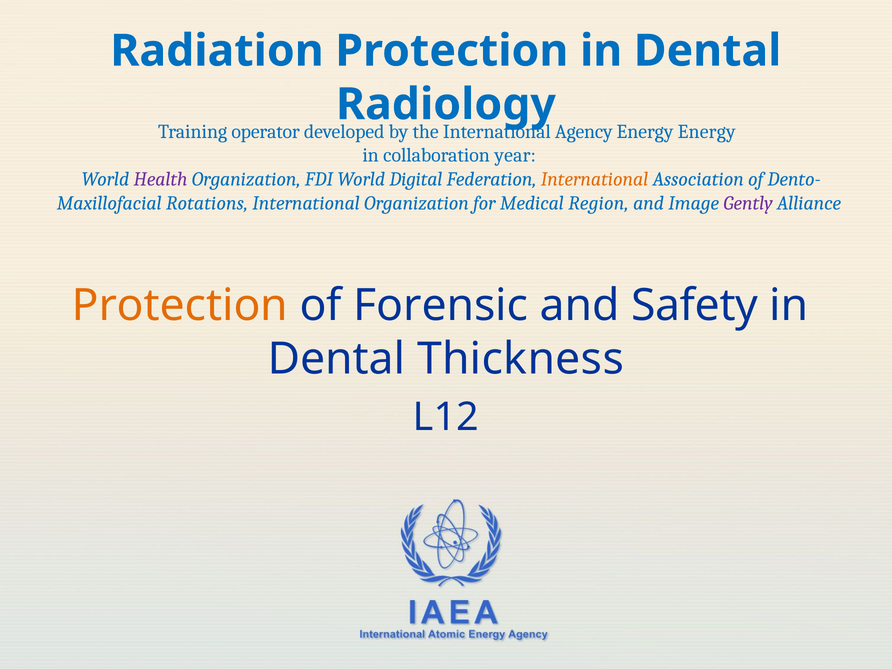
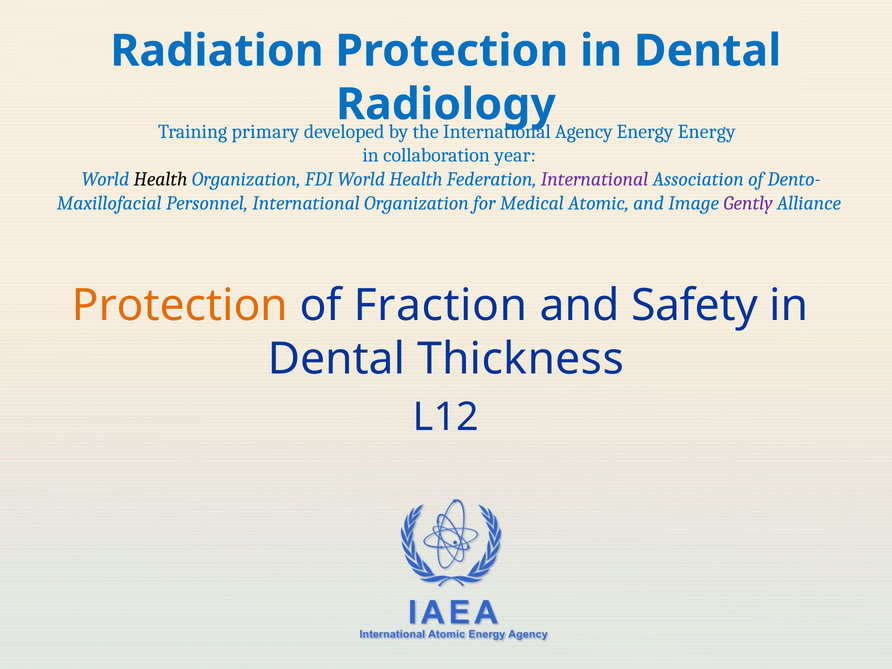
operator: operator -> primary
Health at (161, 179) colour: purple -> black
FDI World Digital: Digital -> Health
International at (595, 179) colour: orange -> purple
Rotations: Rotations -> Personnel
Medical Region: Region -> Atomic
Forensic: Forensic -> Fraction
